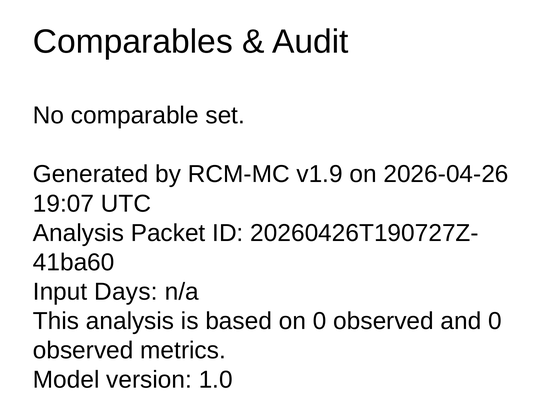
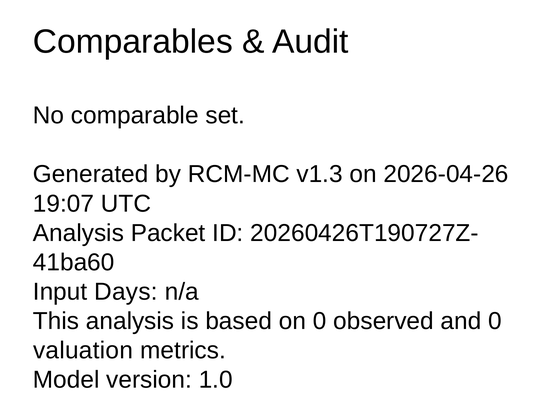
v1.9: v1.9 -> v1.3
observed at (83, 350): observed -> valuation
